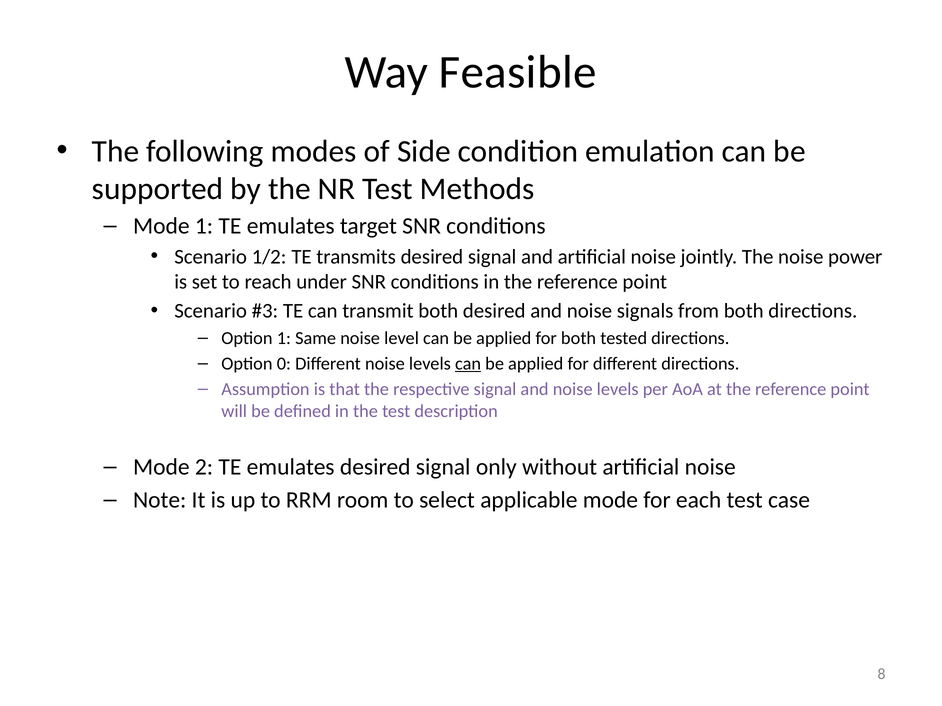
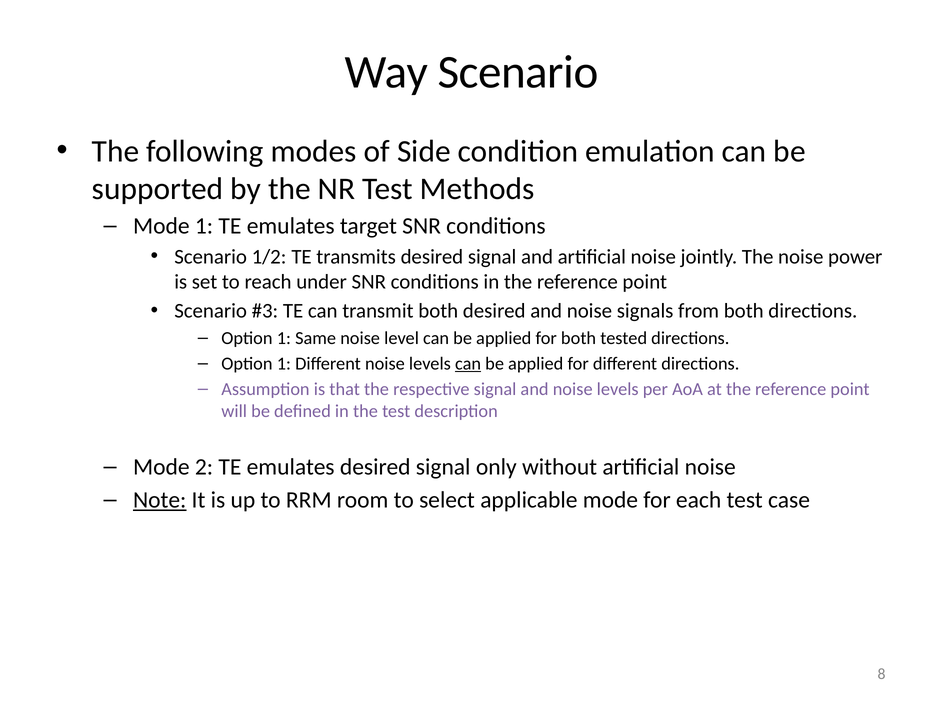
Way Feasible: Feasible -> Scenario
0 at (284, 364): 0 -> 1
Note underline: none -> present
